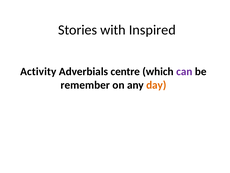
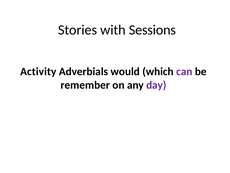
Inspired: Inspired -> Sessions
centre: centre -> would
day colour: orange -> purple
